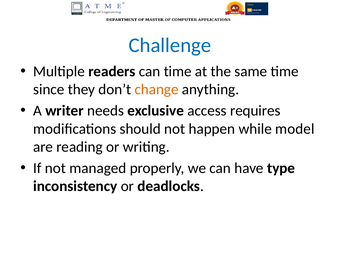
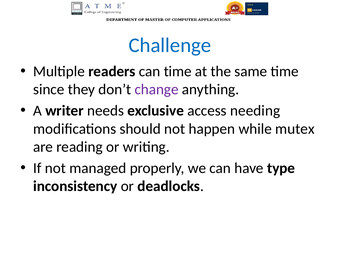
change colour: orange -> purple
requires: requires -> needing
model: model -> mutex
